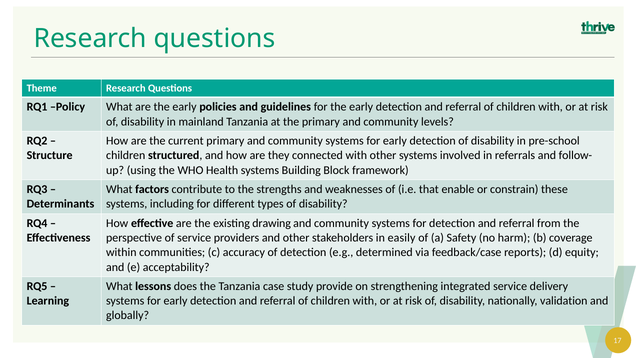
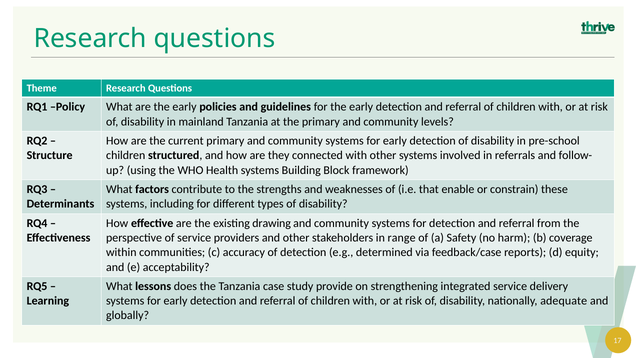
easily: easily -> range
validation: validation -> adequate
